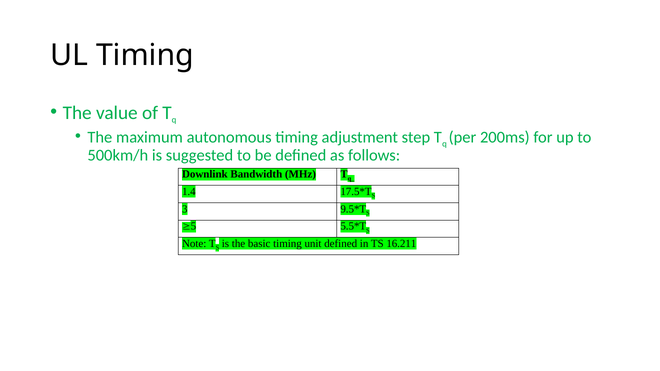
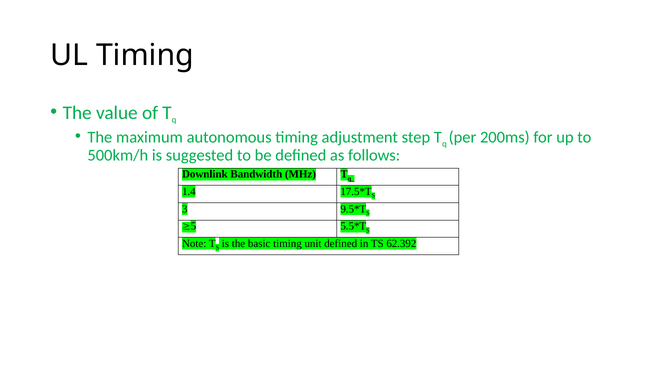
16.211: 16.211 -> 62.392
